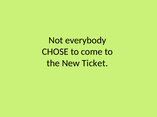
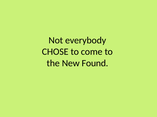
Ticket: Ticket -> Found
